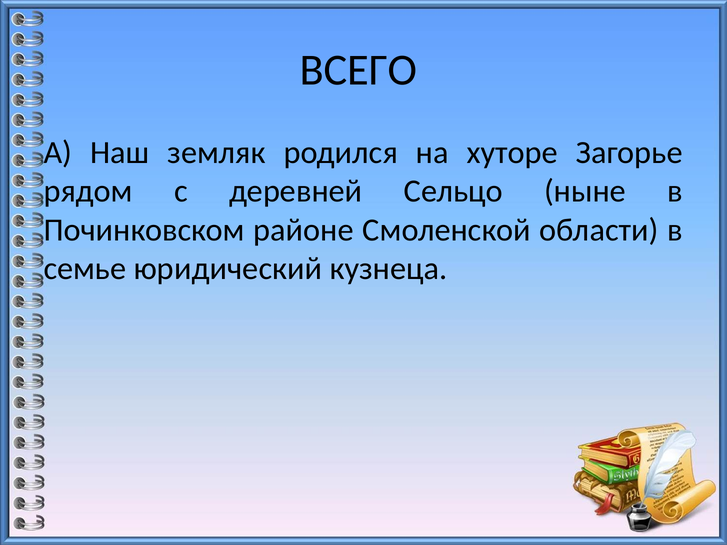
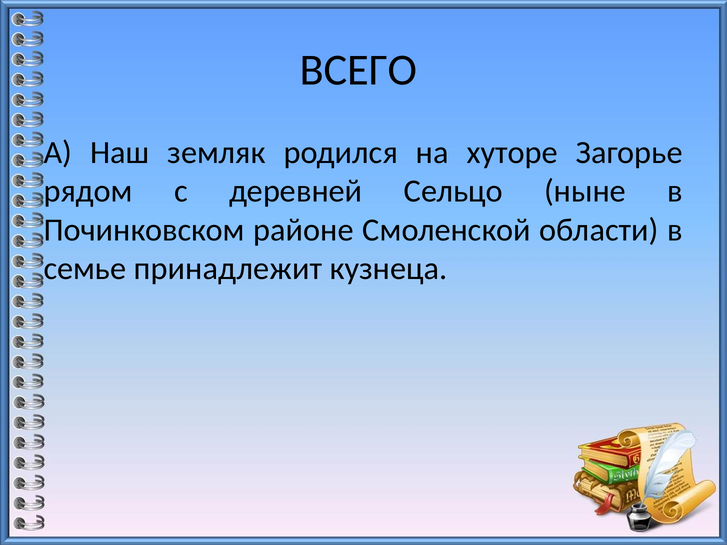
юридический: юридический -> принадлежит
